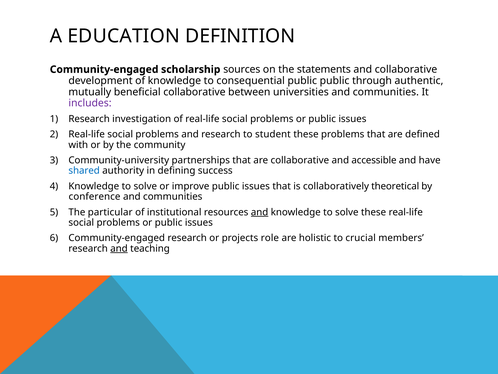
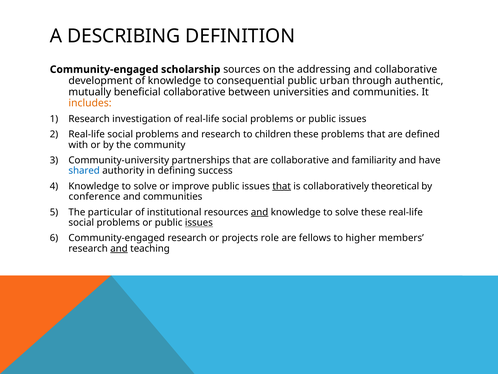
EDUCATION: EDUCATION -> DESCRIBING
statements: statements -> addressing
public public: public -> urban
includes colour: purple -> orange
student: student -> children
accessible: accessible -> familiarity
that at (282, 186) underline: none -> present
issues at (199, 222) underline: none -> present
holistic: holistic -> fellows
crucial: crucial -> higher
